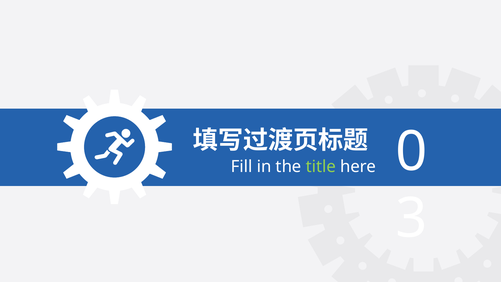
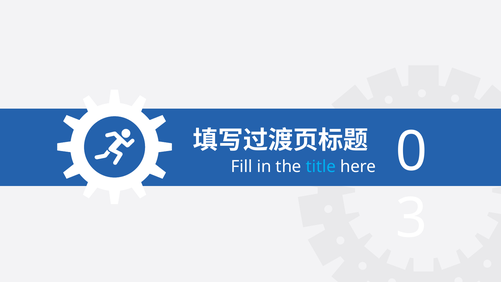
title colour: light green -> light blue
